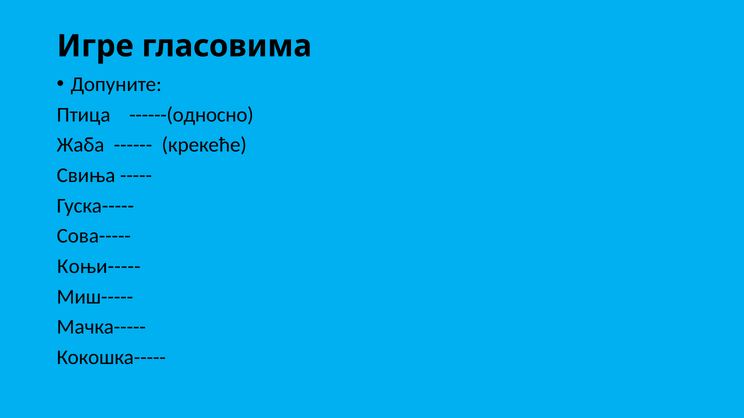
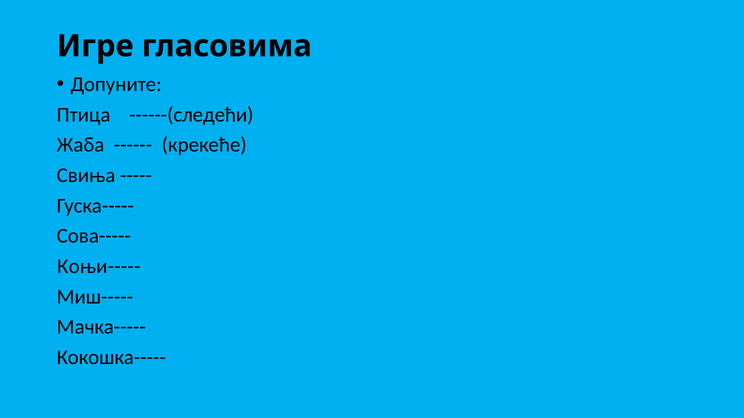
------(односно: ------(односно -> ------(следећи
